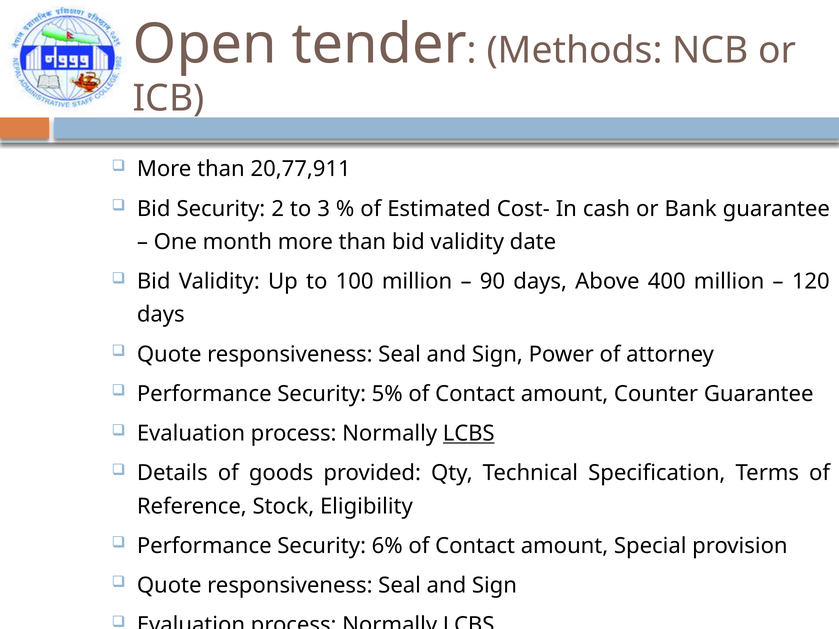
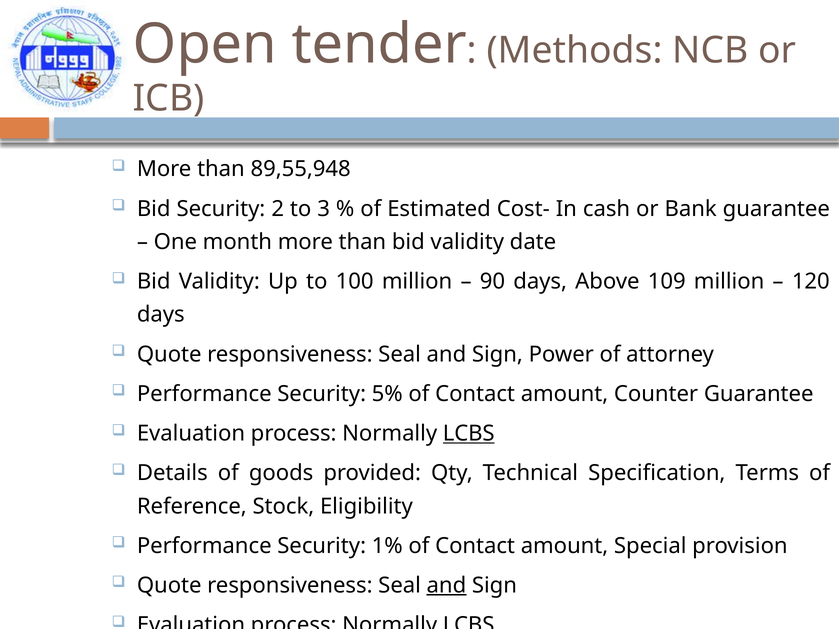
20,77,911: 20,77,911 -> 89,55,948
400: 400 -> 109
6%: 6% -> 1%
and at (446, 586) underline: none -> present
